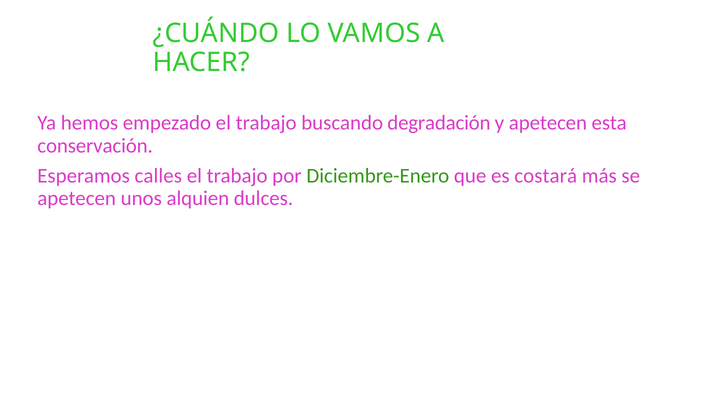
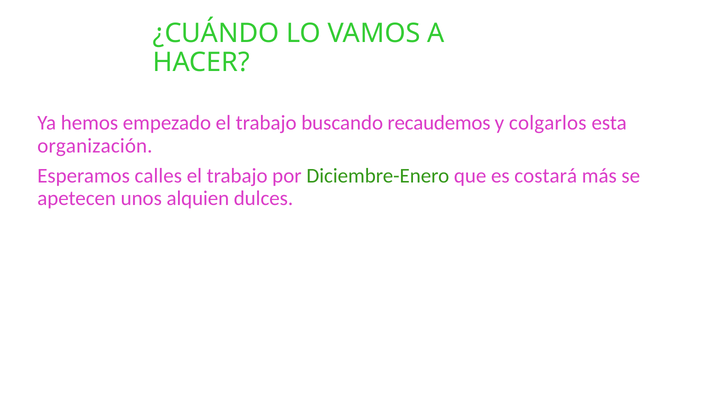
degradación: degradación -> recaudemos
y apetecen: apetecen -> colgarlos
conservación: conservación -> organización
